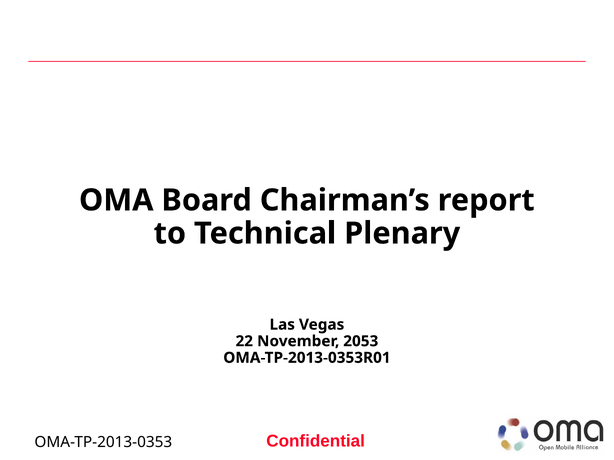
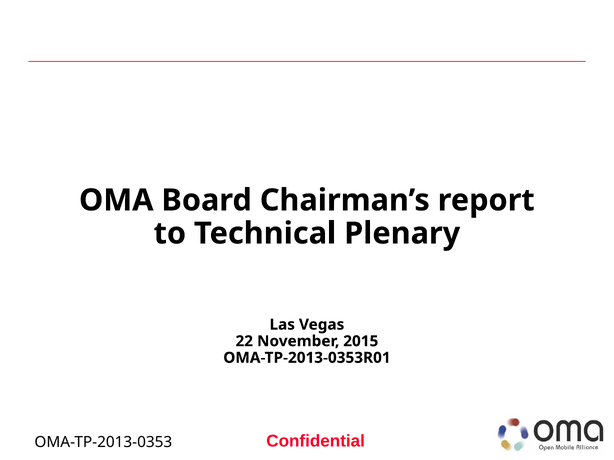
2053: 2053 -> 2015
